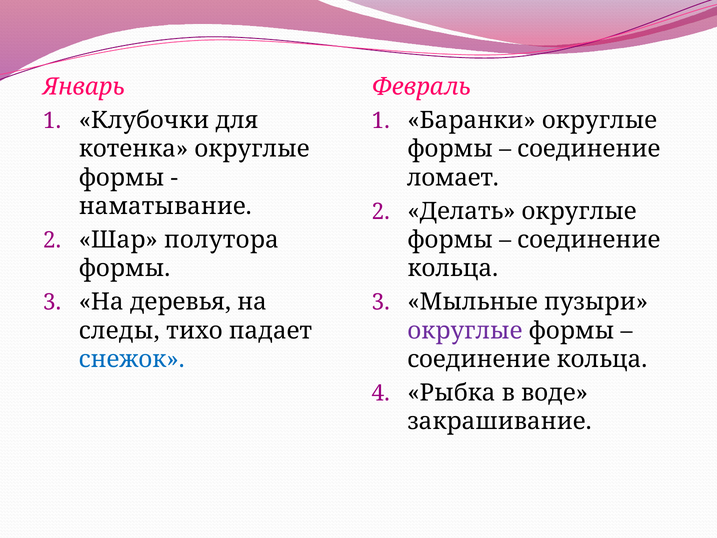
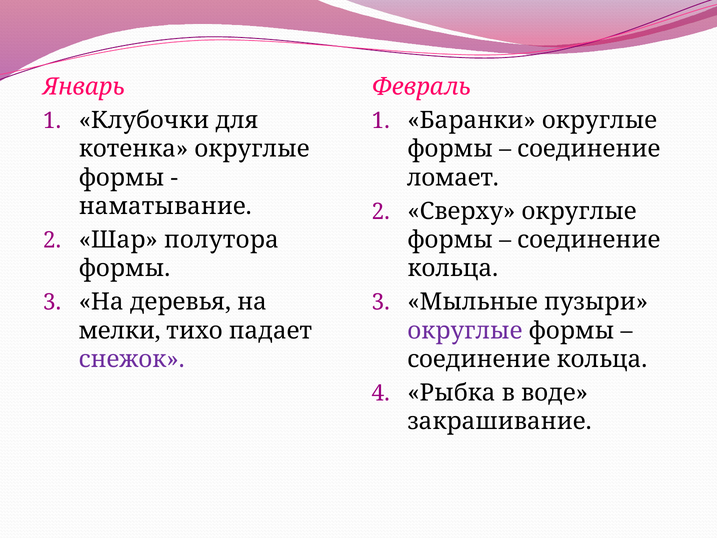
Делать: Делать -> Сверху
следы: следы -> мелки
снежок colour: blue -> purple
